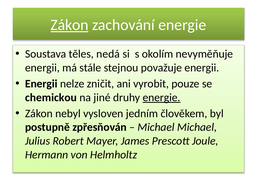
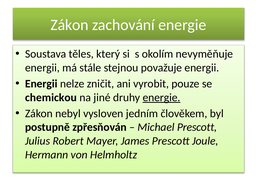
Zákon at (70, 25) underline: present -> none
nedá: nedá -> který
Michael Michael: Michael -> Prescott
